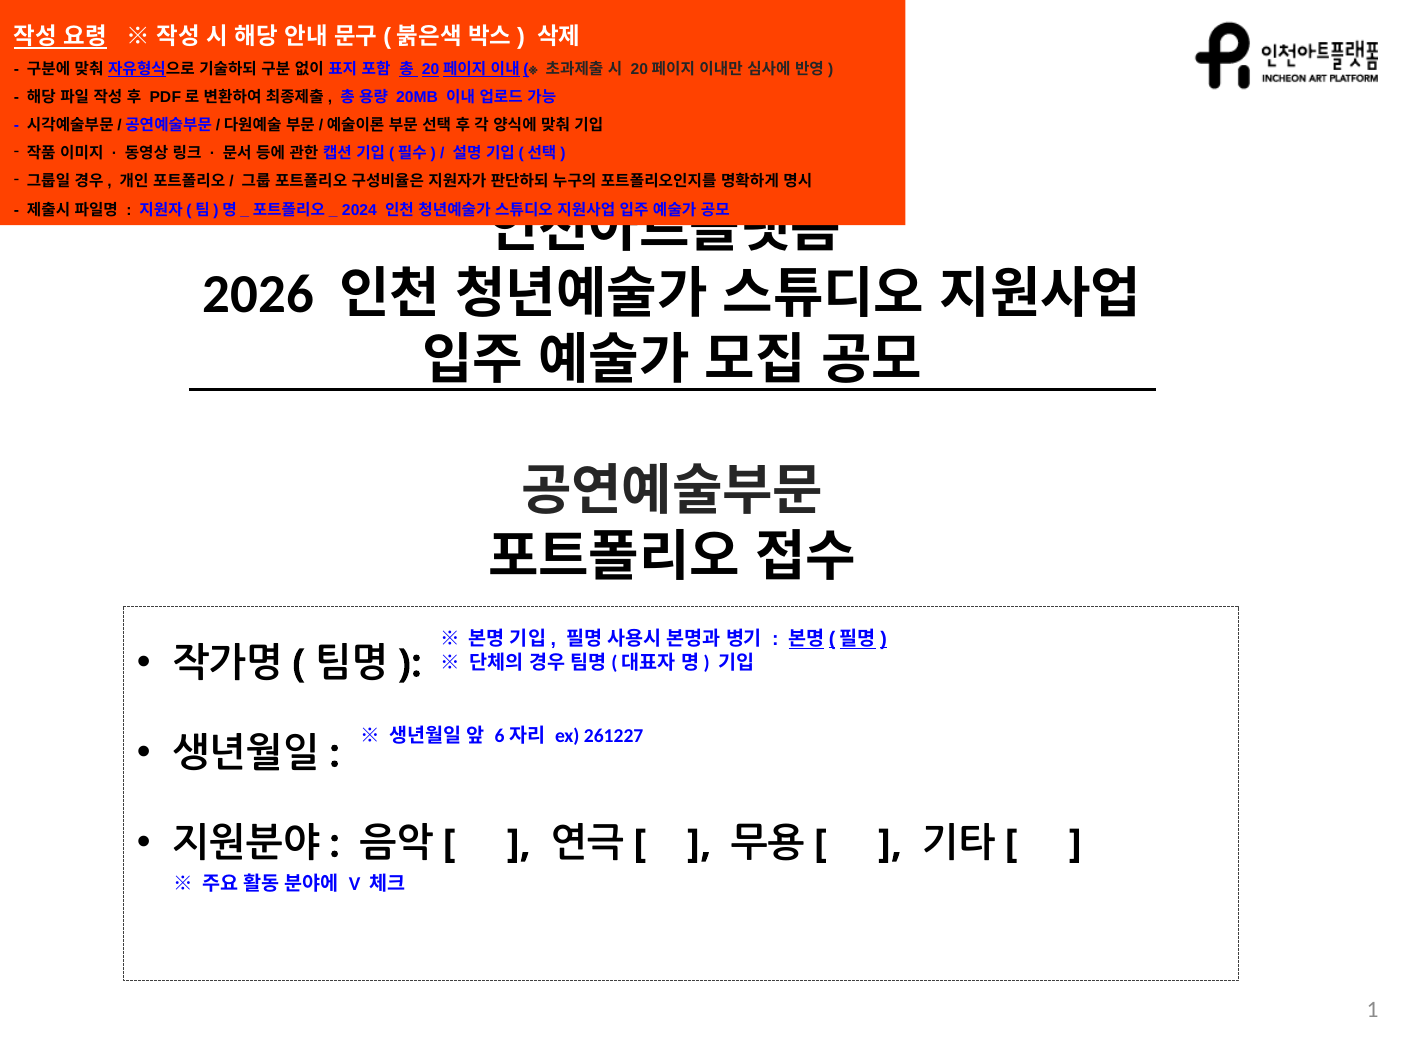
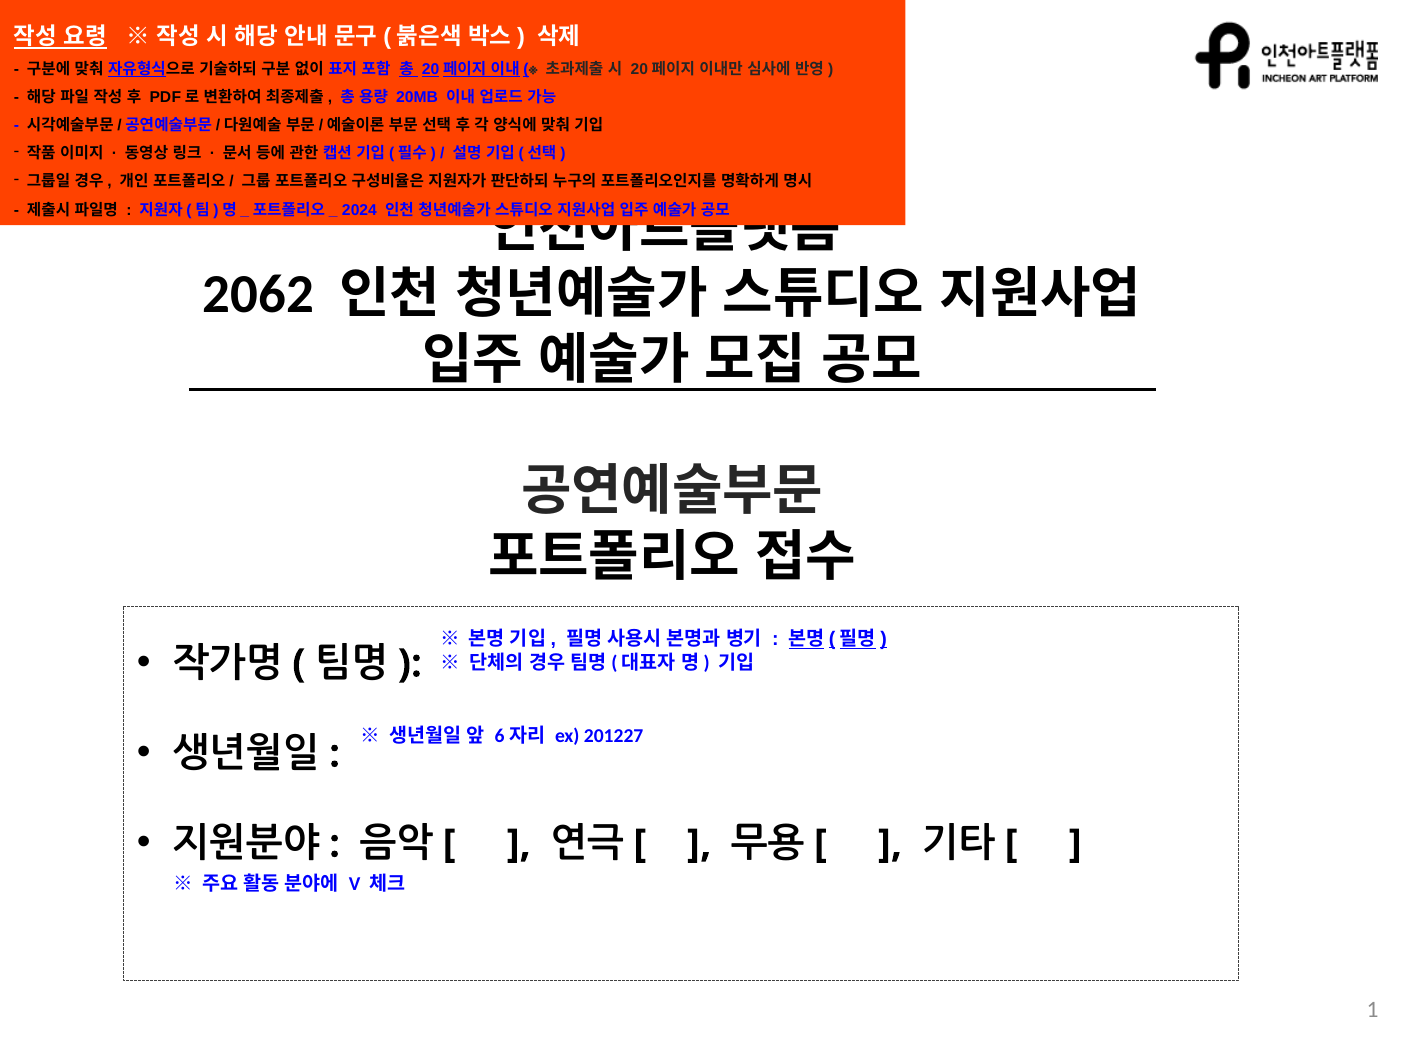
2026: 2026 -> 2062
261227: 261227 -> 201227
